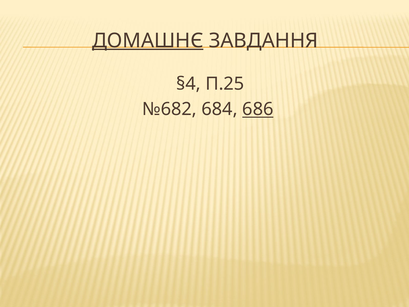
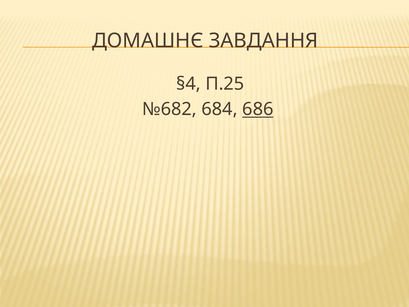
ДОМАШНЄ underline: present -> none
